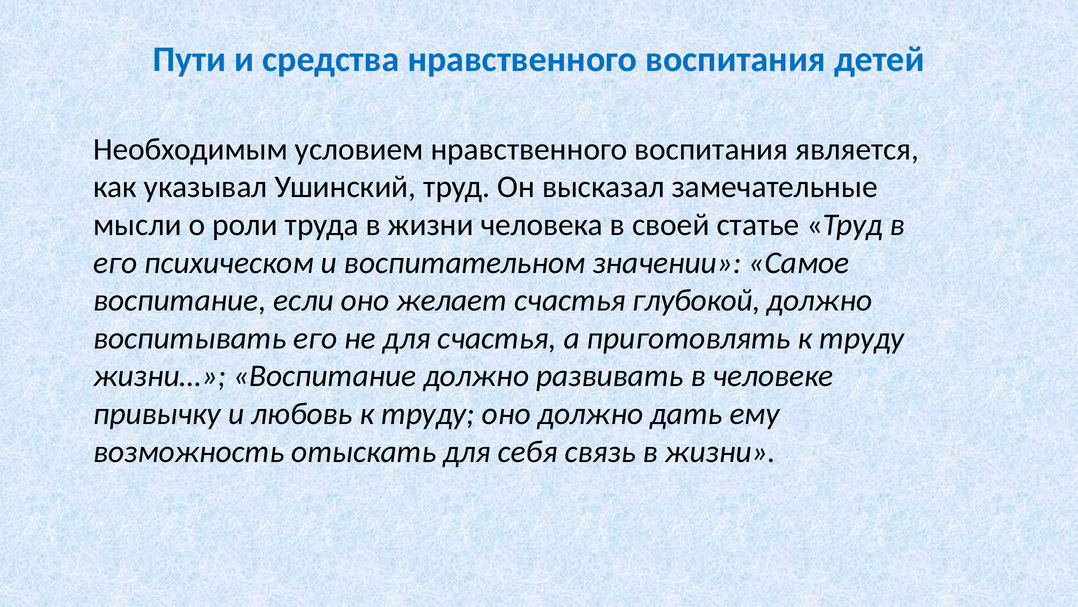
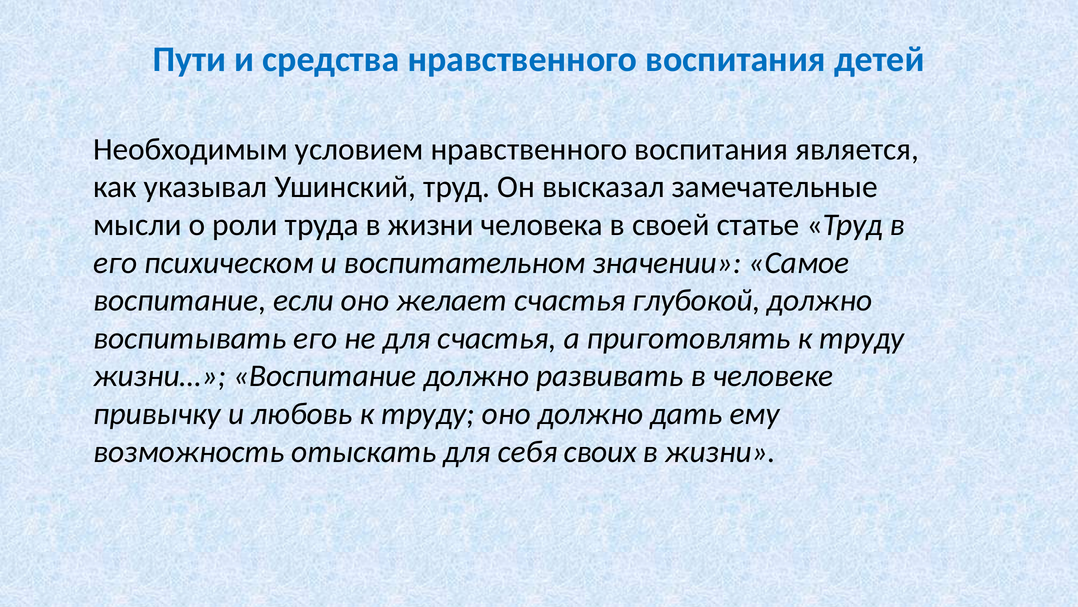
связь: связь -> своих
